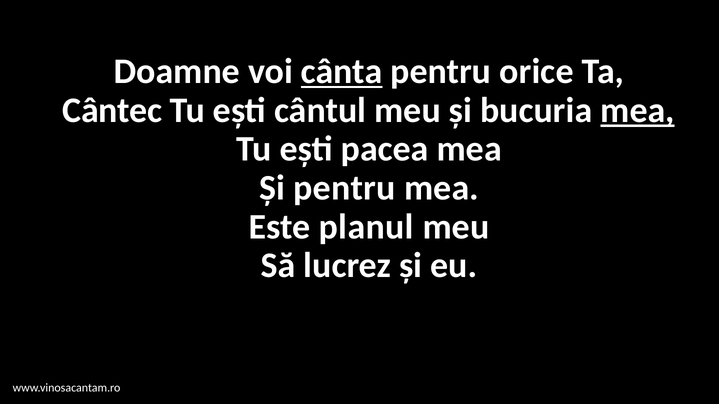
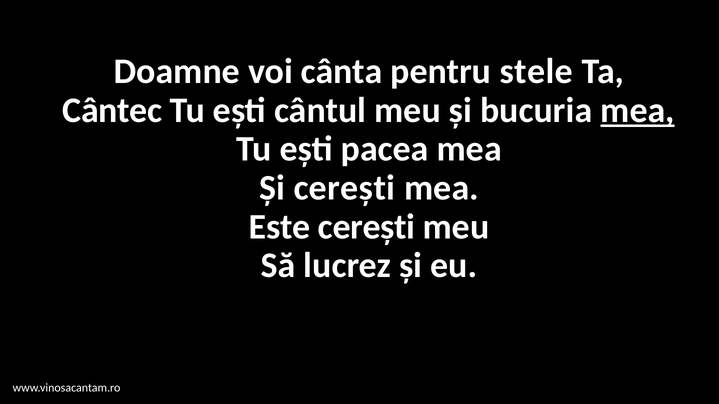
cânta underline: present -> none
orice: orice -> stele
Și pentru: pentru -> cerești
Este planul: planul -> cerești
